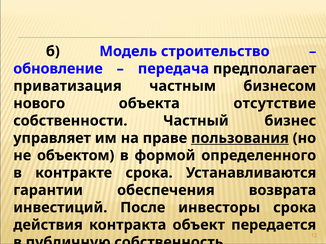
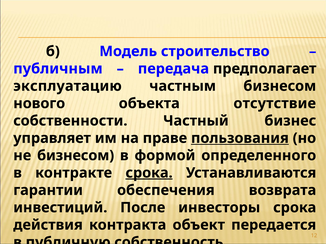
обновление: обновление -> публичным
приватизация: приватизация -> эксплуатацию
не объектом: объектом -> бизнесом
срока at (149, 173) underline: none -> present
